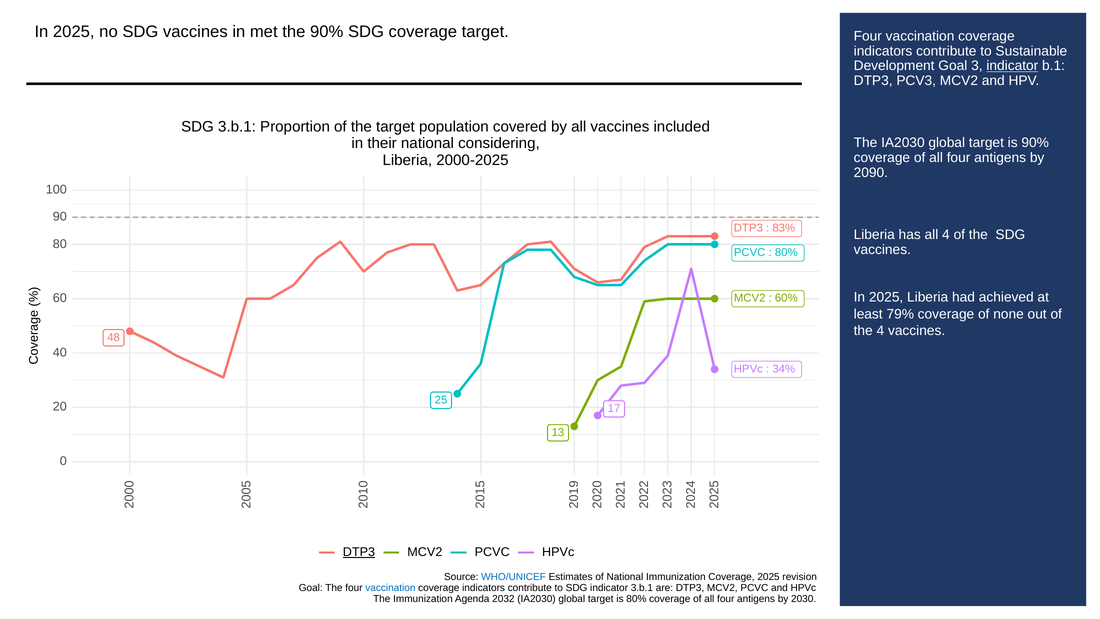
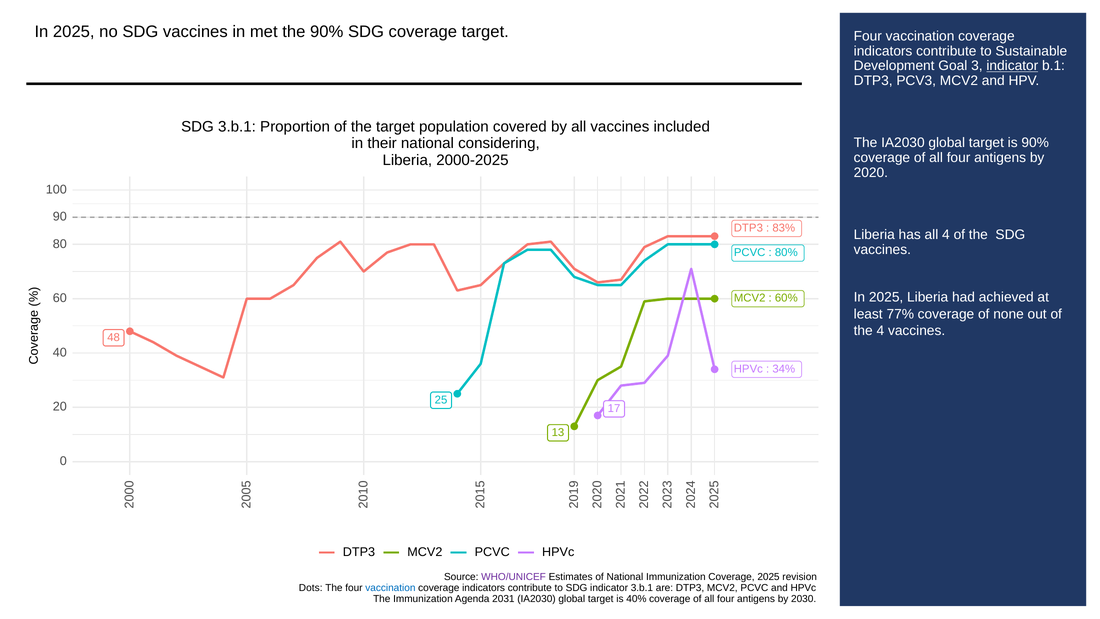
2090: 2090 -> 2020
79%: 79% -> 77%
DTP3 at (359, 552) underline: present -> none
WHO/UNICEF colour: blue -> purple
Goal at (311, 588): Goal -> Dots
2032: 2032 -> 2031
is 80%: 80% -> 40%
